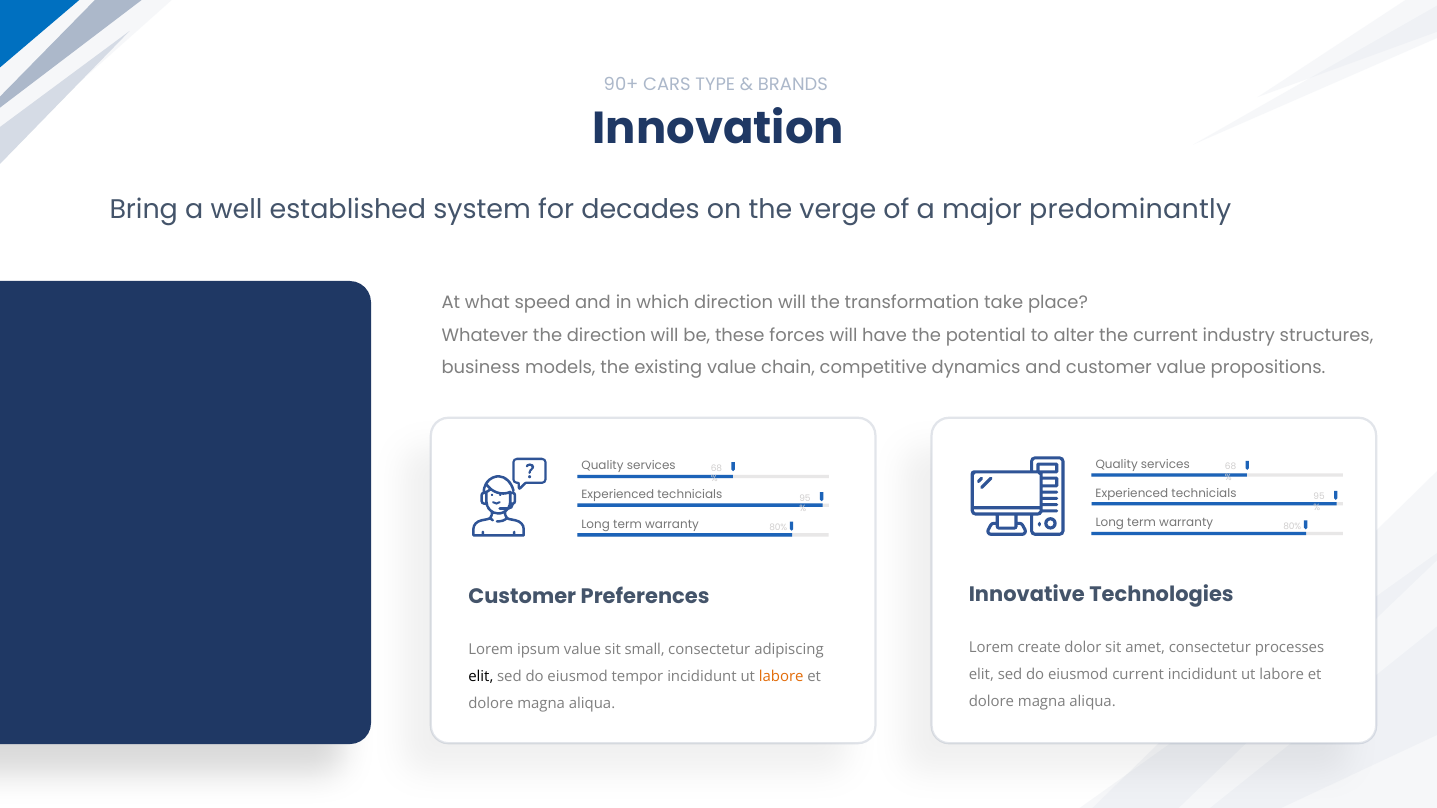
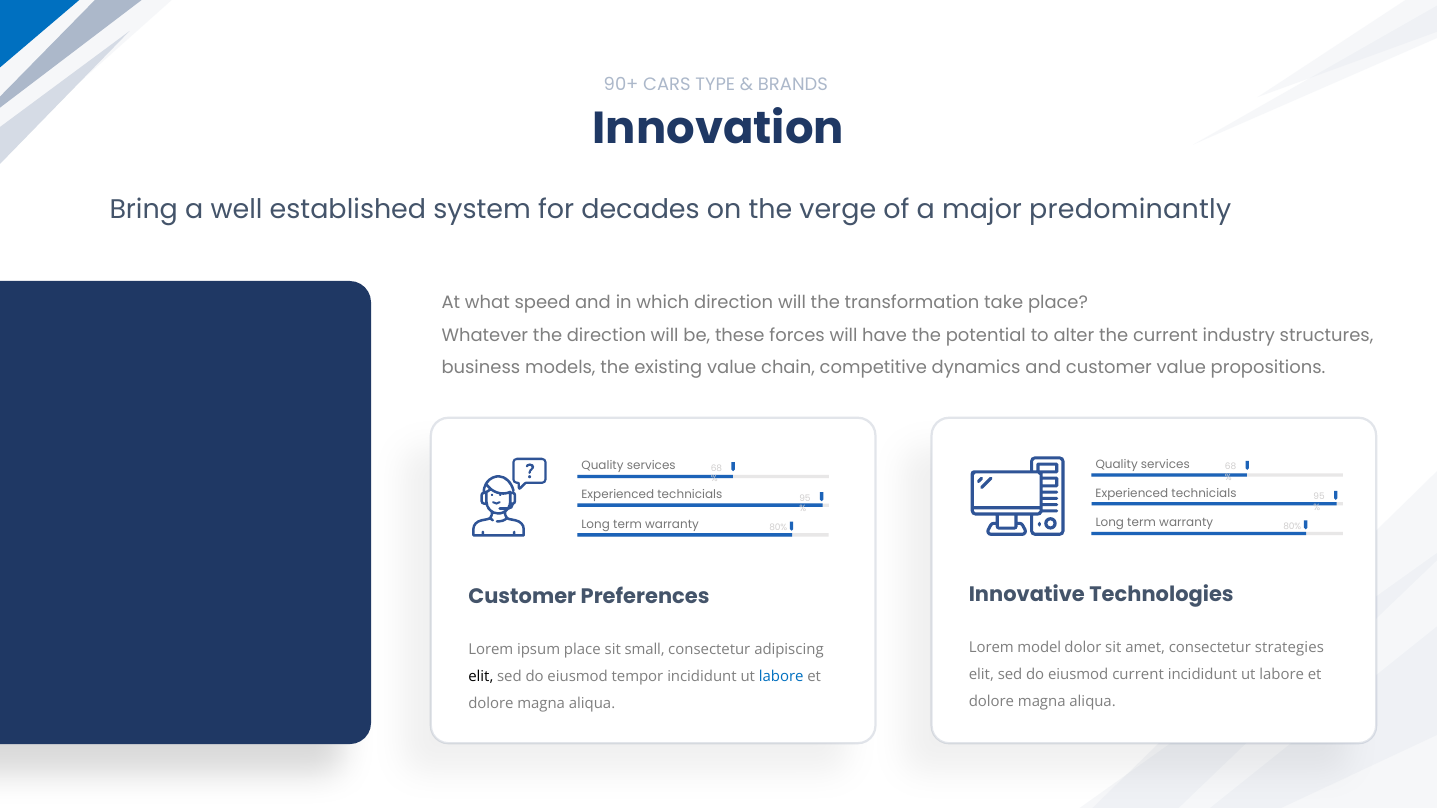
create: create -> model
processes: processes -> strategies
ipsum value: value -> place
labore at (781, 677) colour: orange -> blue
